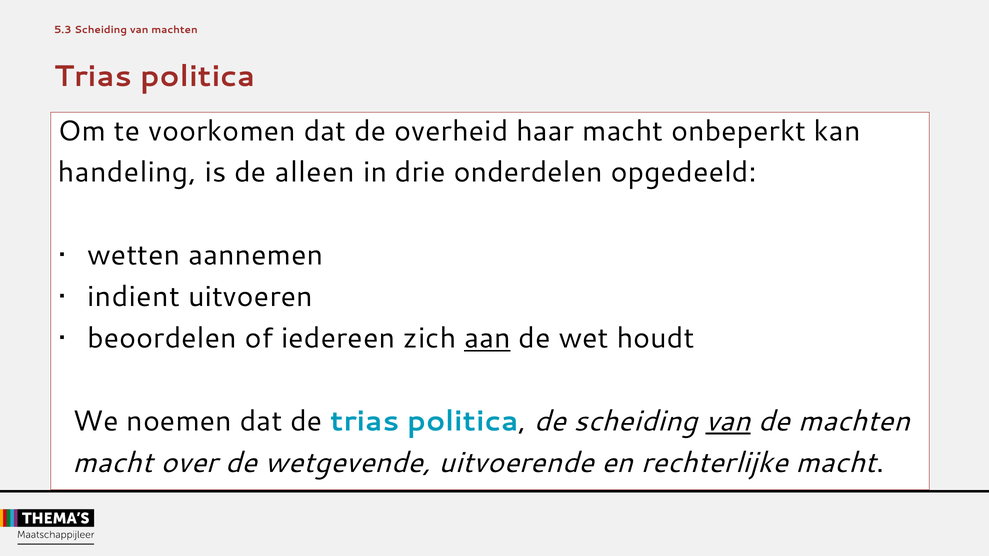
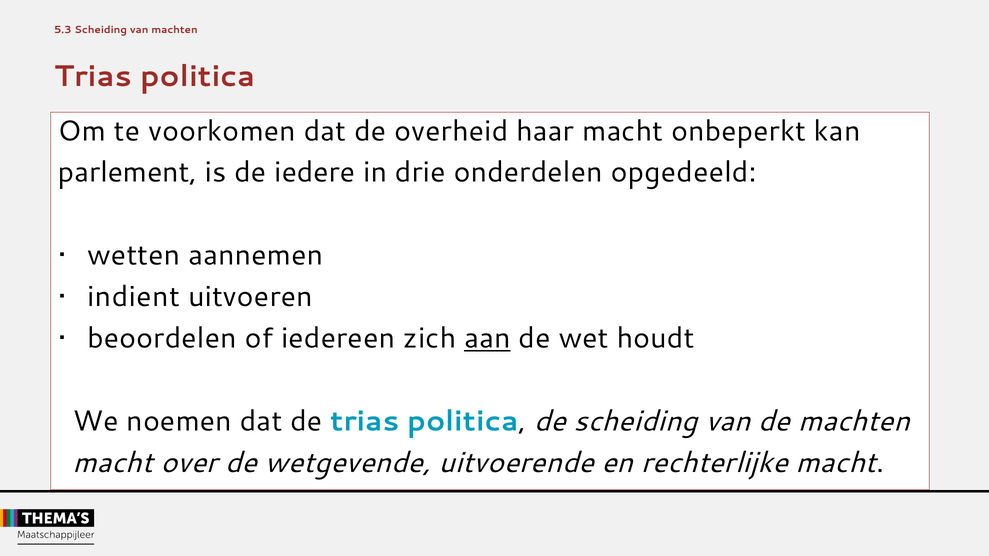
handeling: handeling -> parlement
alleen: alleen -> iedere
van at (728, 421) underline: present -> none
